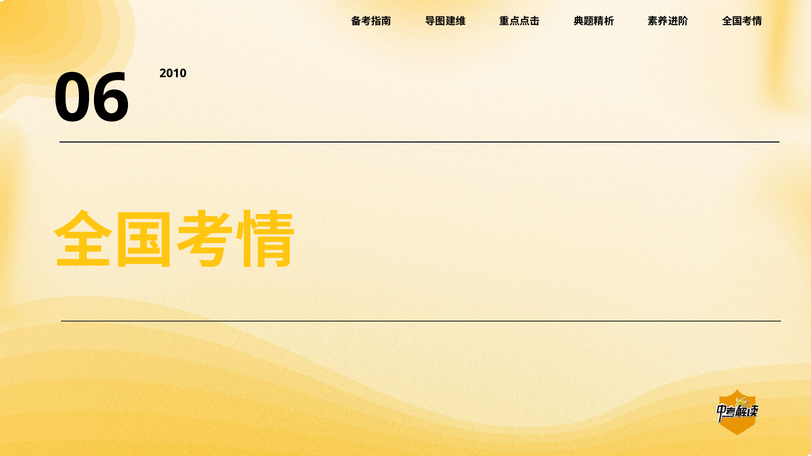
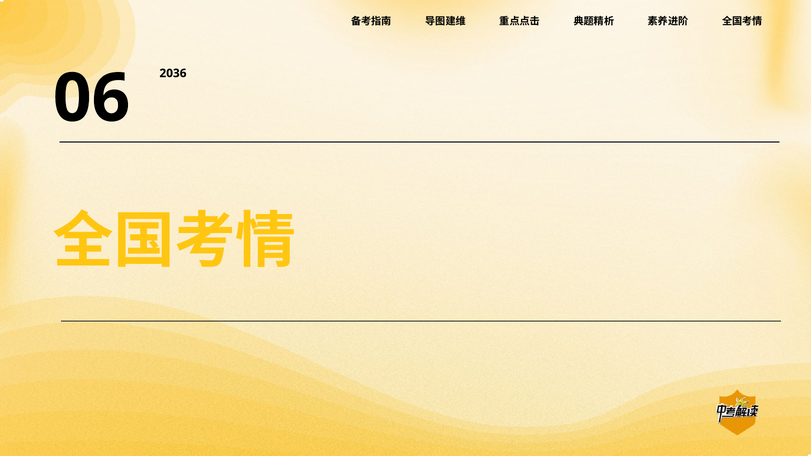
2010: 2010 -> 2036
